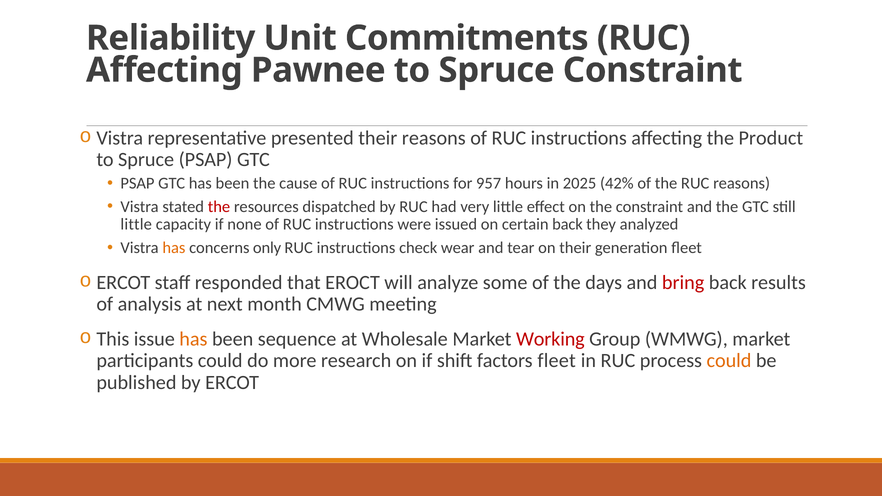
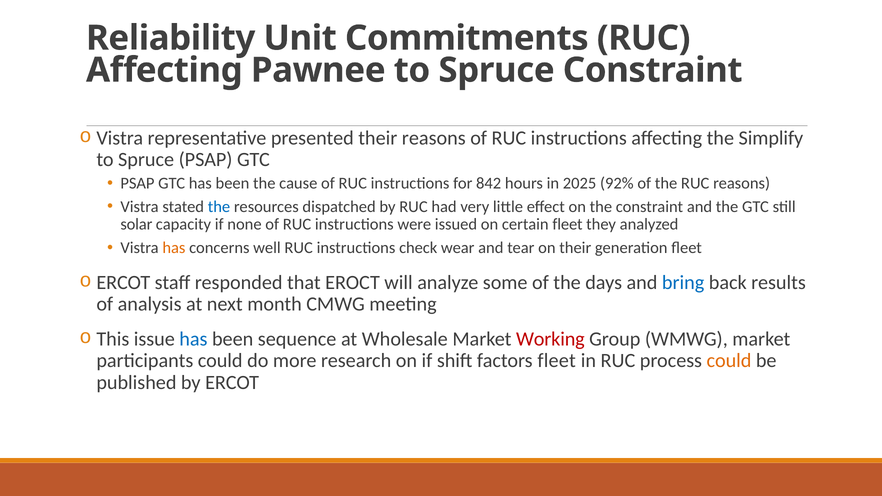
Product: Product -> Simplify
957: 957 -> 842
42%: 42% -> 92%
the at (219, 207) colour: red -> blue
little at (136, 225): little -> solar
certain back: back -> fleet
only: only -> well
bring colour: red -> blue
has at (193, 339) colour: orange -> blue
